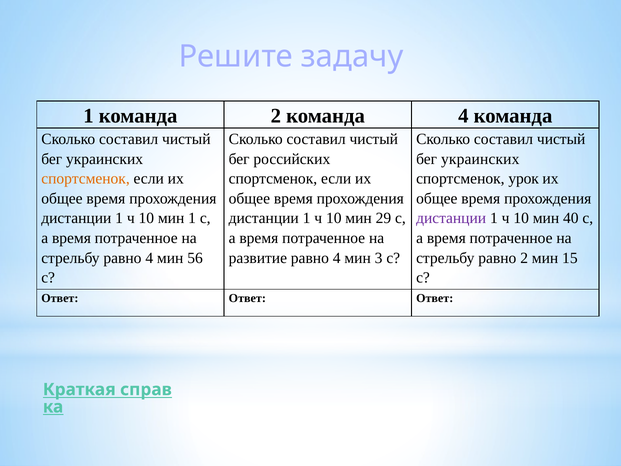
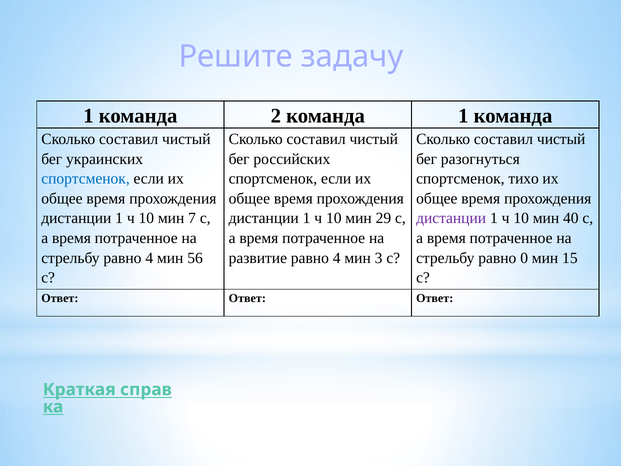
команда 4: 4 -> 1
украинских at (480, 159): украинских -> разогнуться
спортсменок at (86, 179) colour: orange -> blue
урок: урок -> тихо
мин 1: 1 -> 7
равно 2: 2 -> 0
